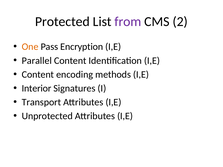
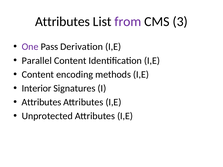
Protected at (62, 22): Protected -> Attributes
2: 2 -> 3
One colour: orange -> purple
Encryption: Encryption -> Derivation
Transport at (41, 102): Transport -> Attributes
